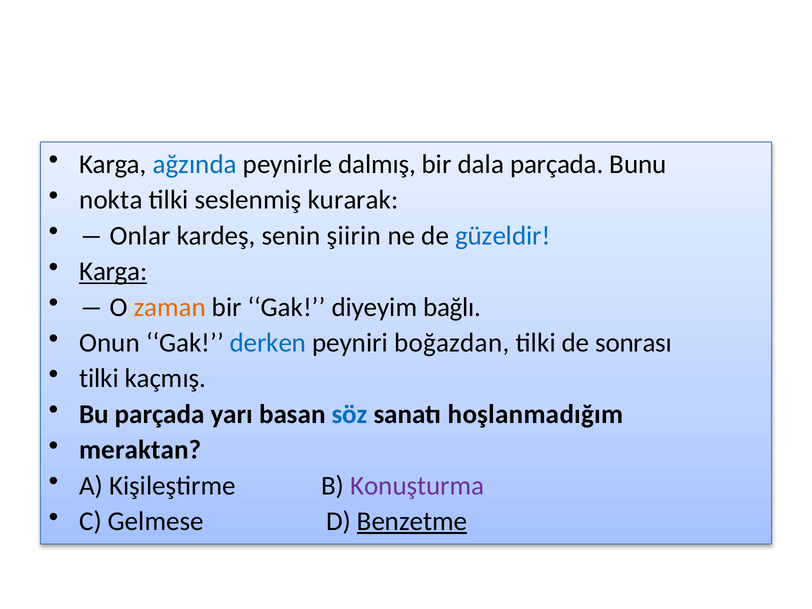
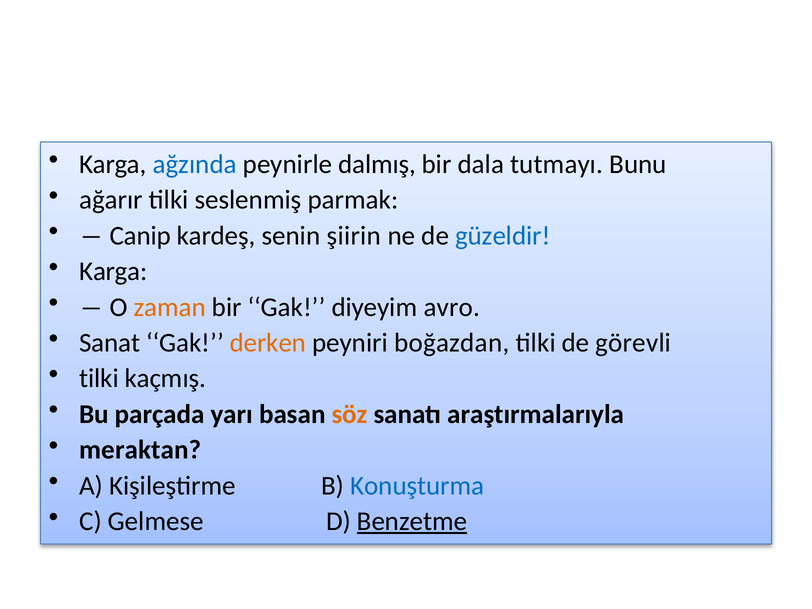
dala parçada: parçada -> tutmayı
nokta: nokta -> ağarır
kurarak: kurarak -> parmak
Onlar: Onlar -> Canip
Karga at (113, 271) underline: present -> none
bağlı: bağlı -> avro
Onun: Onun -> Sanat
derken colour: blue -> orange
sonrası: sonrası -> görevli
söz colour: blue -> orange
hoşlanmadığım: hoşlanmadığım -> araştırmalarıyla
Konuşturma colour: purple -> blue
